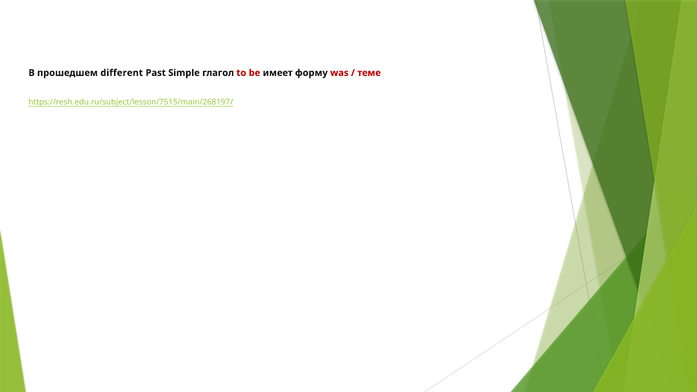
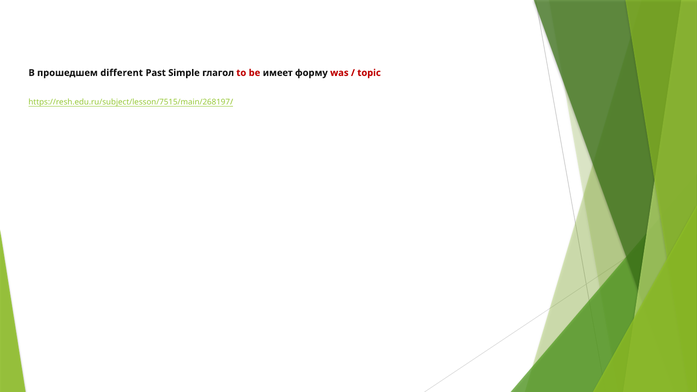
теме: теме -> topic
